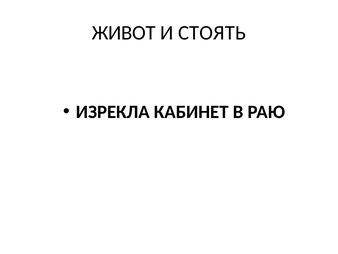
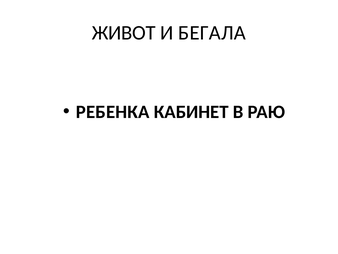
СТОЯТЬ: СТОЯТЬ -> БЕГАЛА
ИЗРЕКЛА: ИЗРЕКЛА -> РЕБЕНКА
